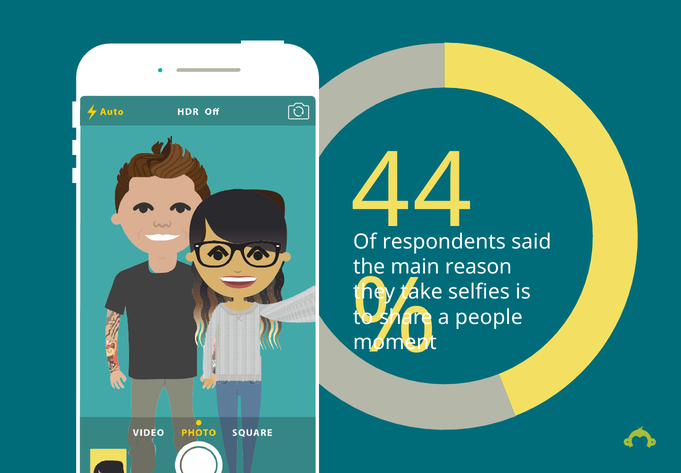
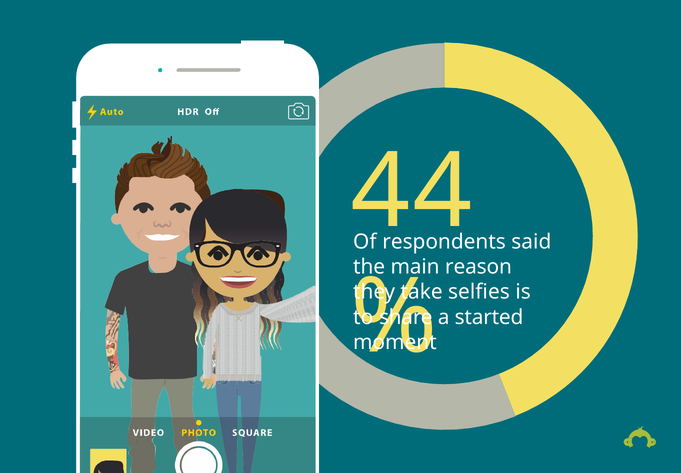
people: people -> started
